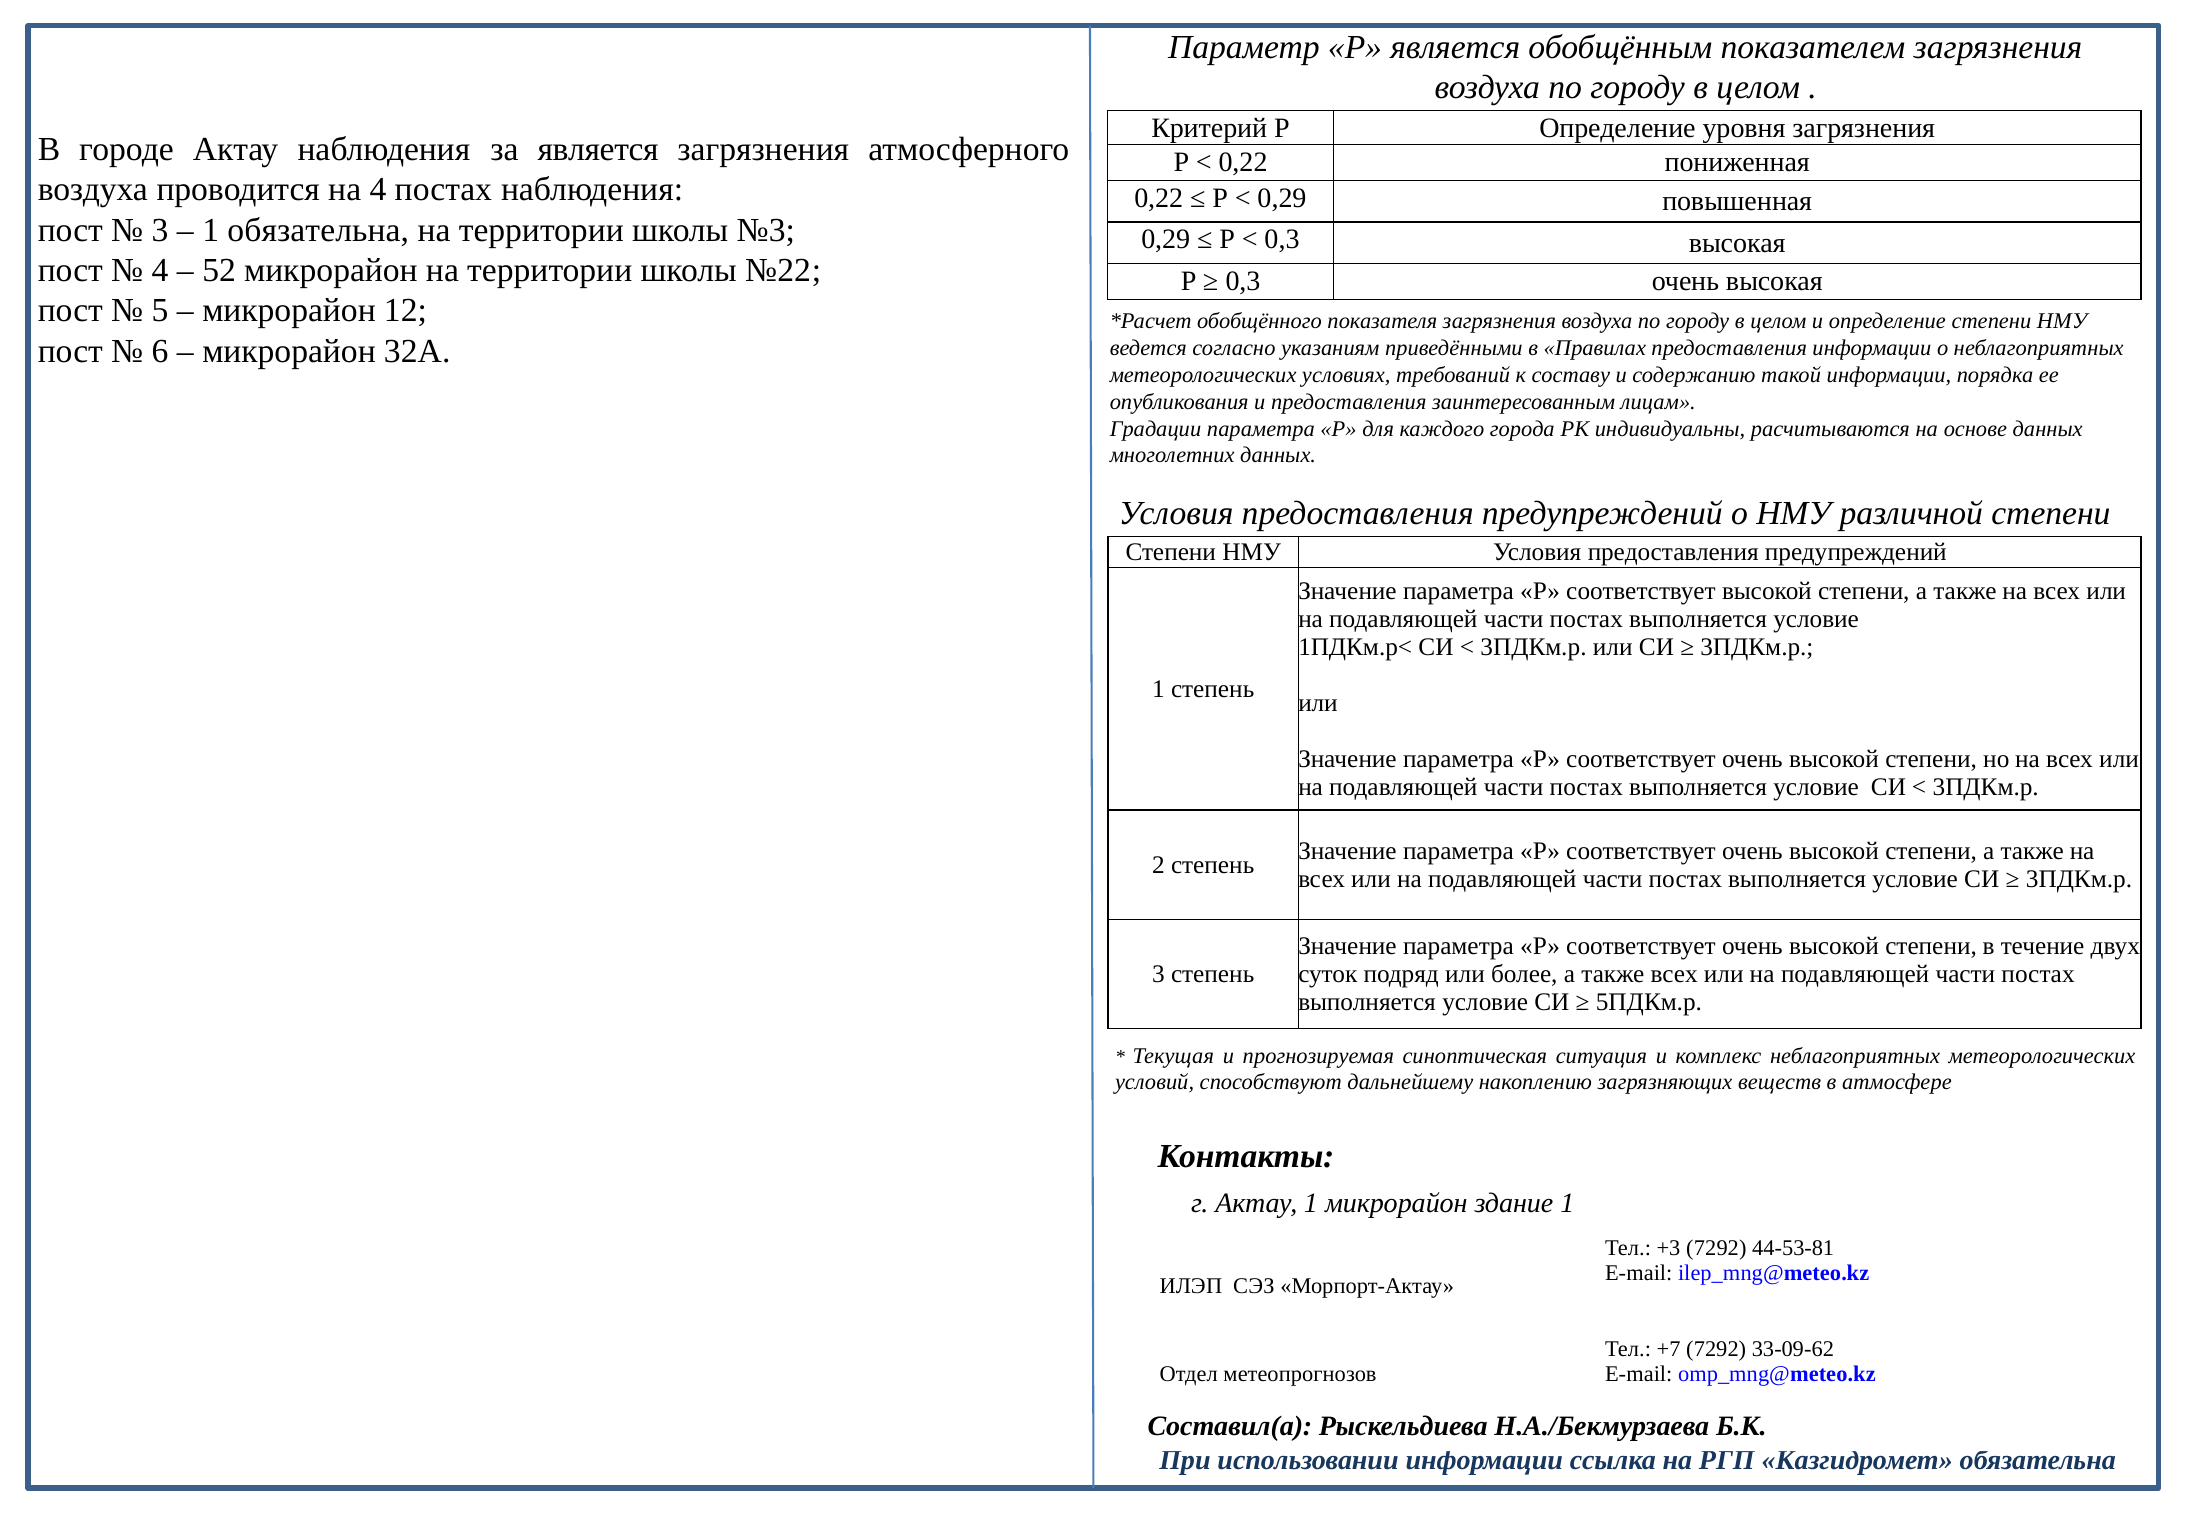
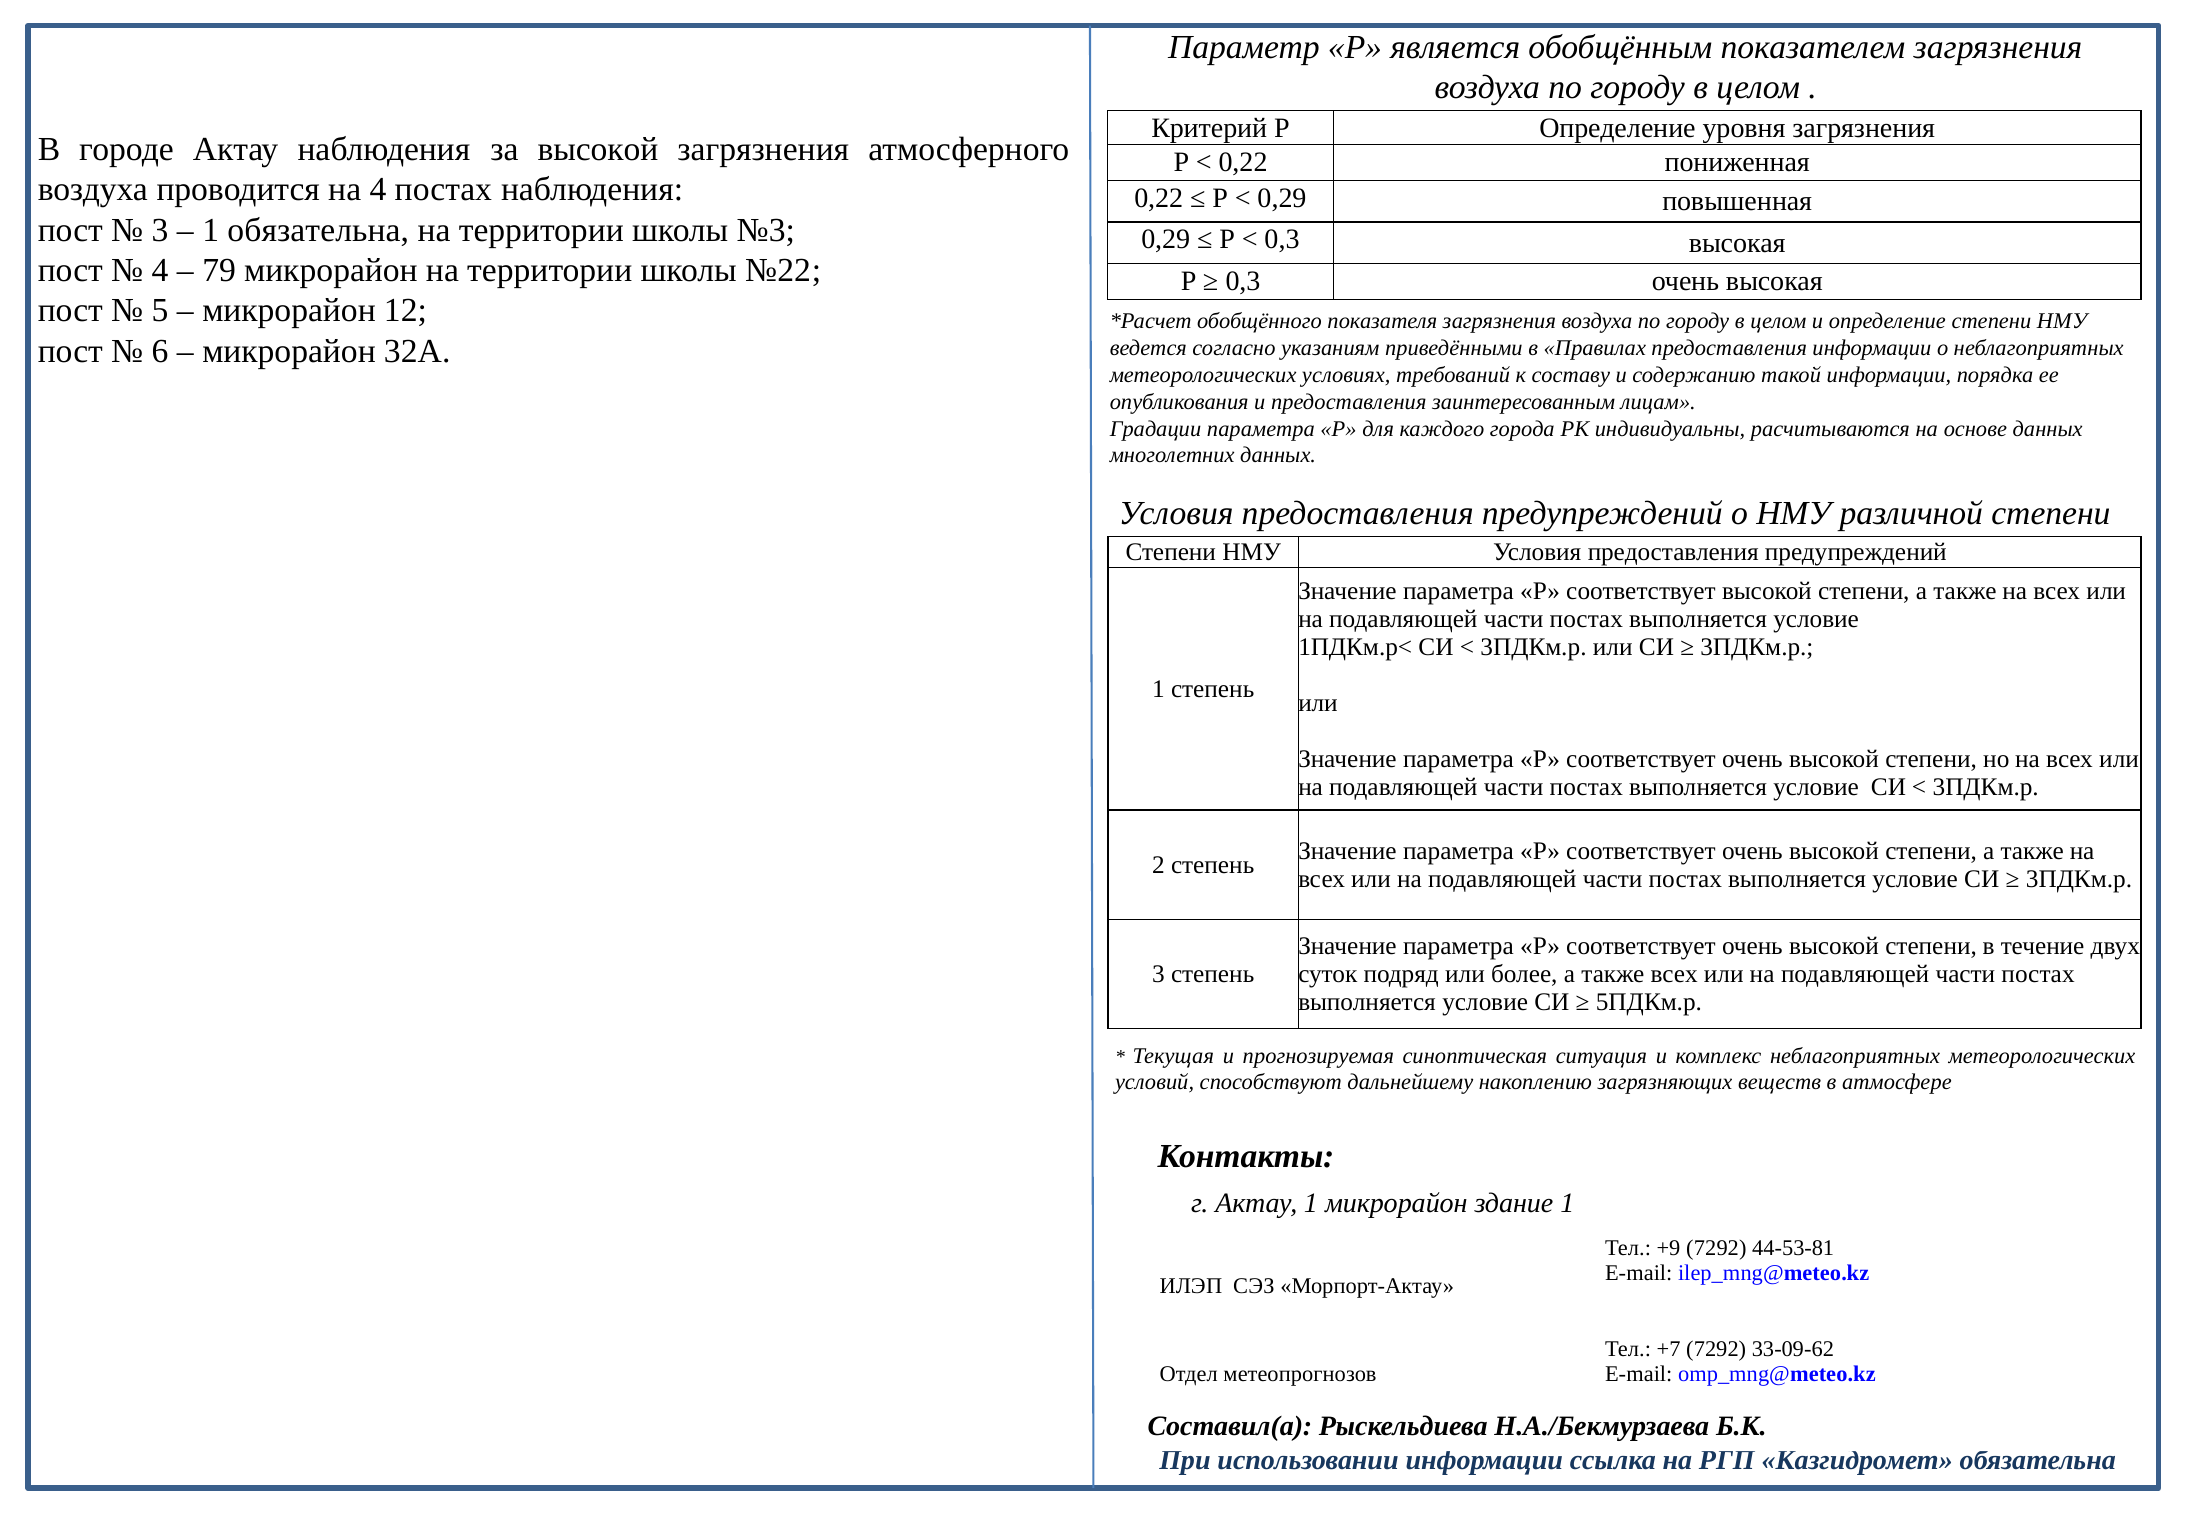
за является: является -> высокой
52: 52 -> 79
+3: +3 -> +9
